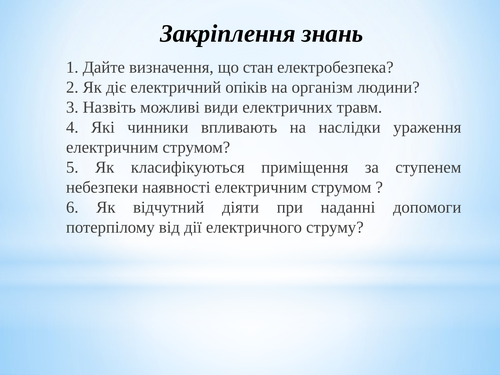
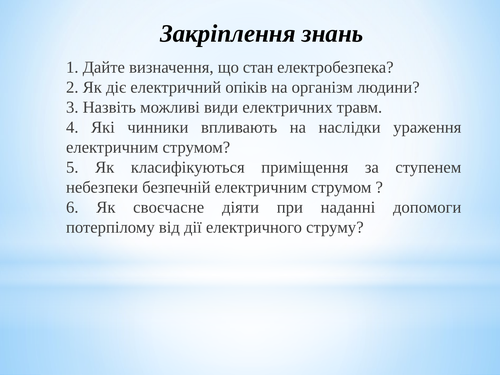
наявності: наявності -> безпечній
відчутний: відчутний -> своєчасне
